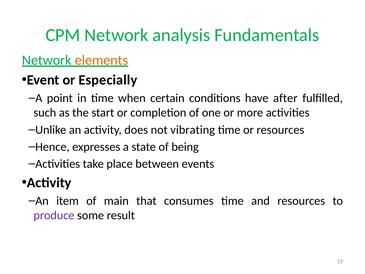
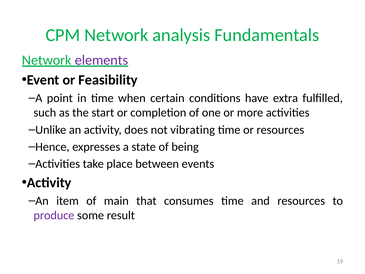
elements colour: orange -> purple
Especially: Especially -> Feasibility
after: after -> extra
